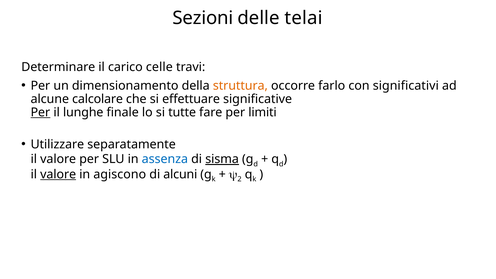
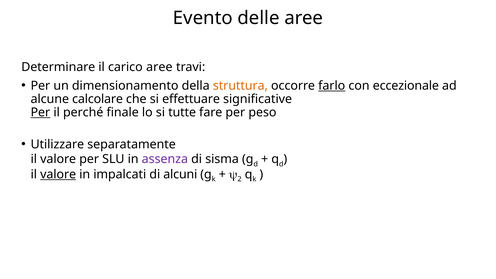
Sezioni: Sezioni -> Evento
delle telai: telai -> aree
carico celle: celle -> aree
farlo underline: none -> present
significativi: significativi -> eccezionale
lunghe: lunghe -> perché
limiti: limiti -> peso
assenza colour: blue -> purple
sisma underline: present -> none
agiscono: agiscono -> impalcati
